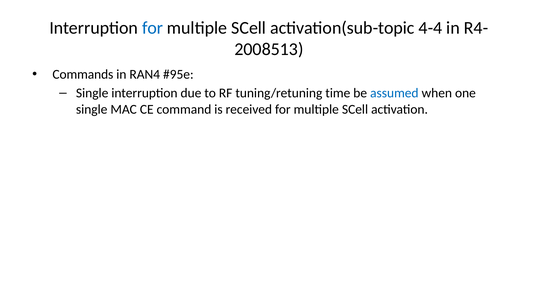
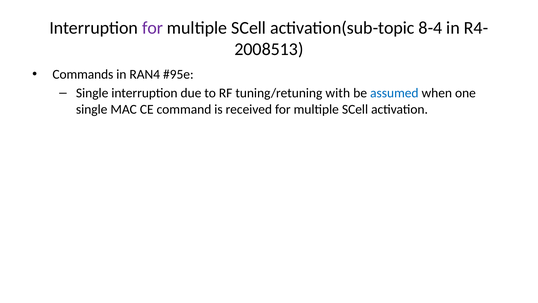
for at (153, 28) colour: blue -> purple
4-4: 4-4 -> 8-4
time: time -> with
